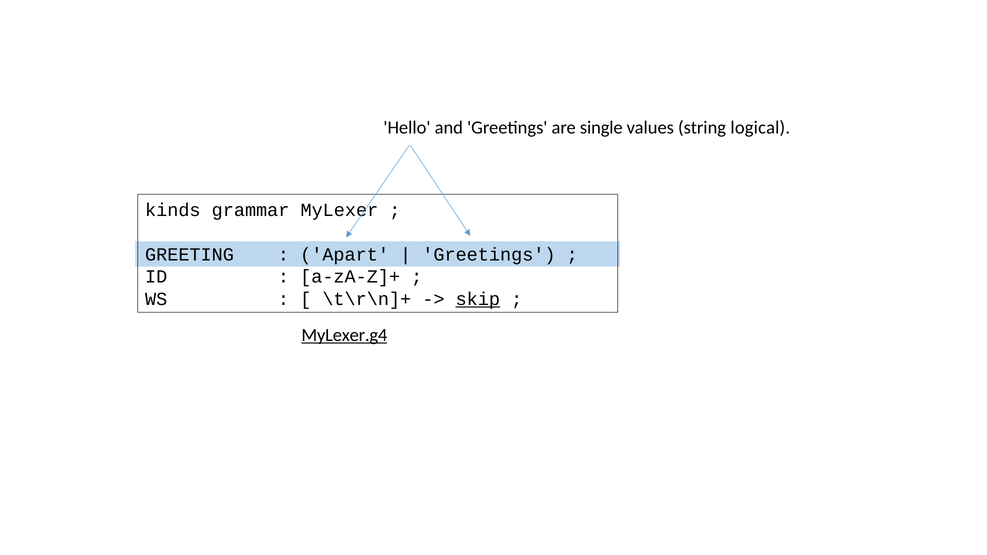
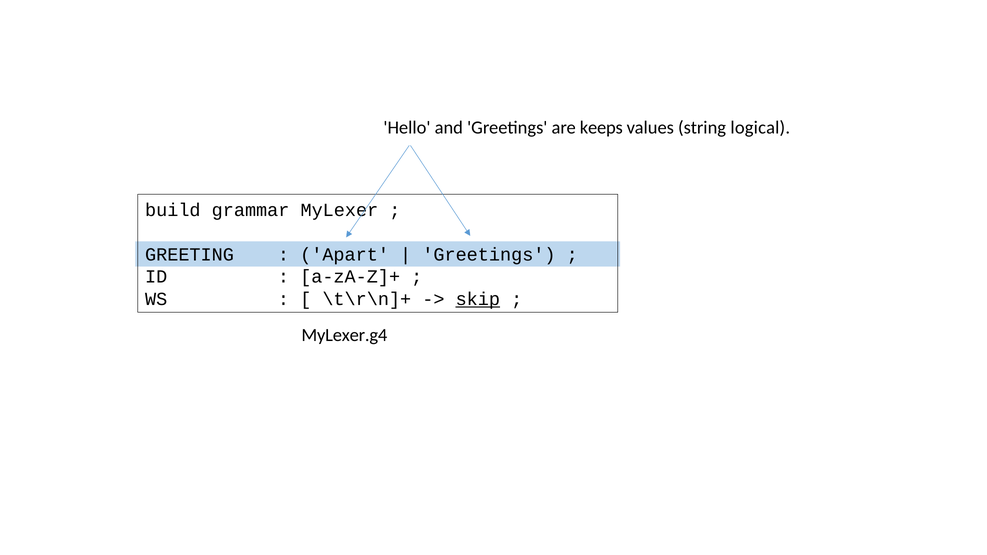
single: single -> keeps
kinds: kinds -> build
MyLexer.g4 underline: present -> none
